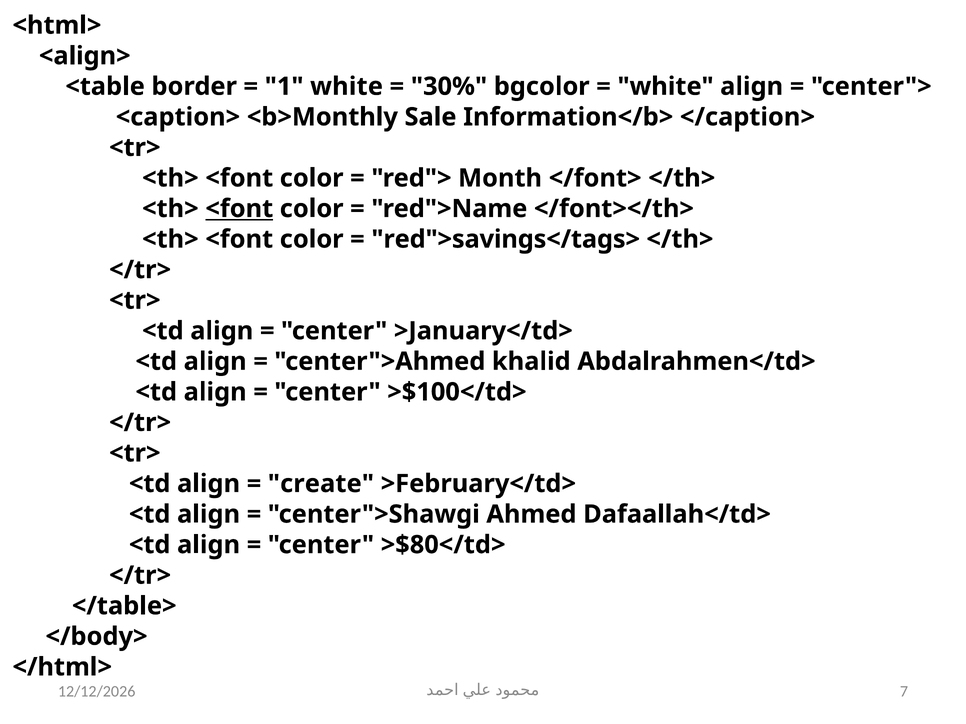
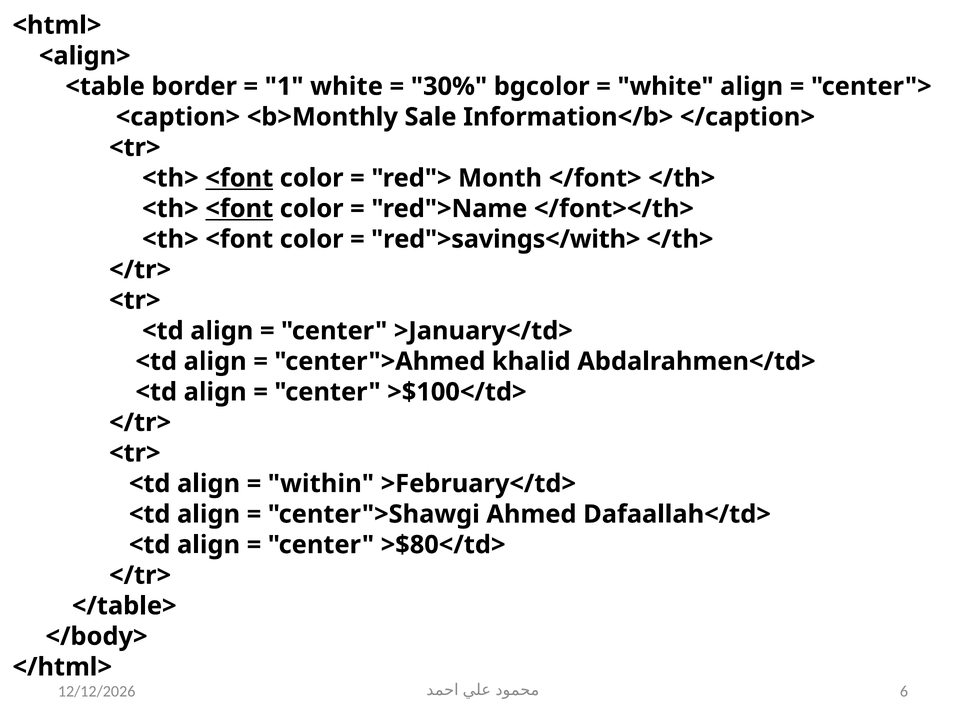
<font at (239, 178) underline: none -> present
red">savings</tags>: red">savings</tags> -> red">savings</with>
create: create -> within
7: 7 -> 6
